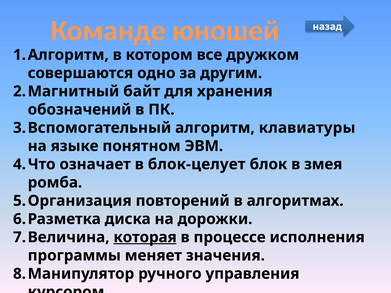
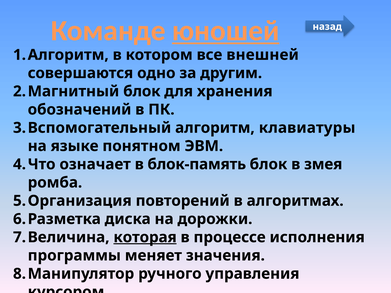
юношей underline: none -> present
дружком: дружком -> внешней
байт at (142, 91): байт -> блок
блок-целует: блок-целует -> блок-память
